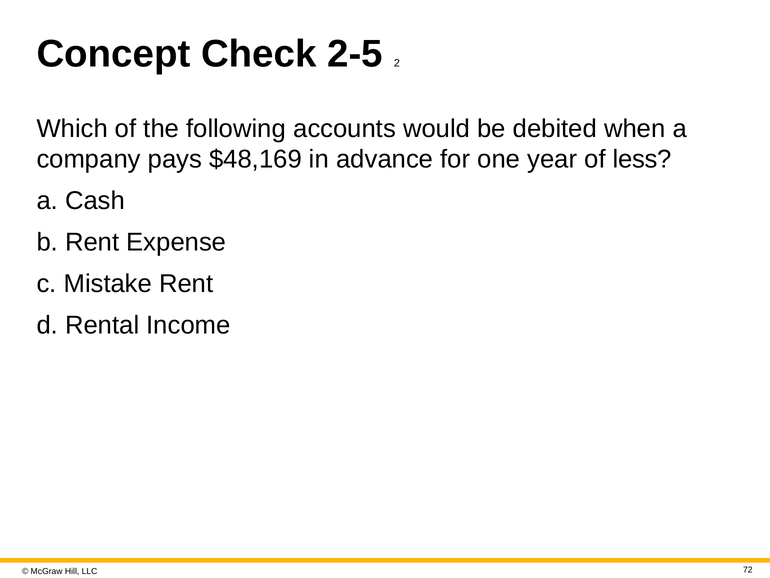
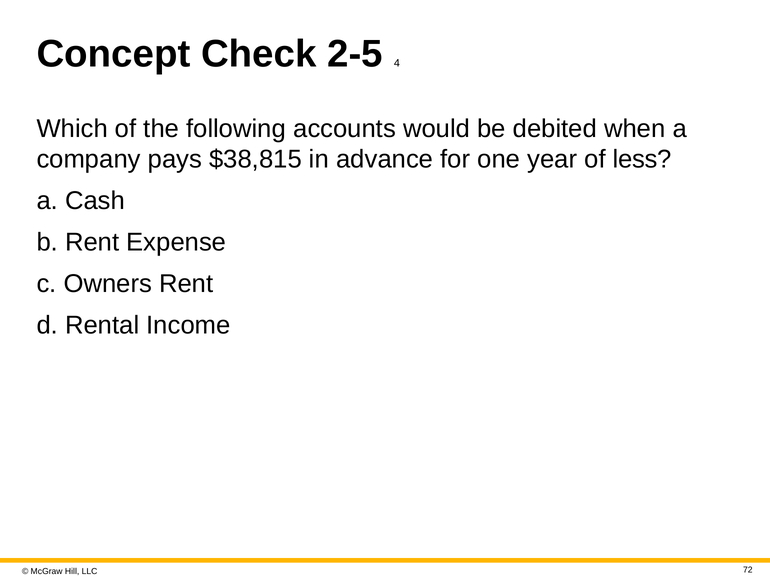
2: 2 -> 4
$48,169: $48,169 -> $38,815
Mistake: Mistake -> Owners
